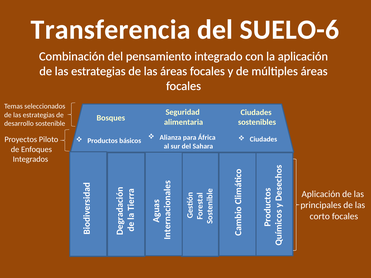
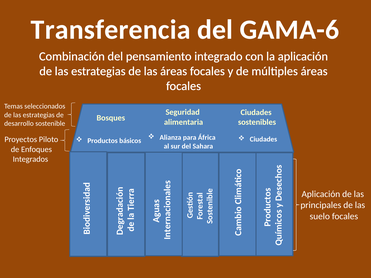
SUELO-6: SUELO-6 -> GAMA-6
corto: corto -> suelo
